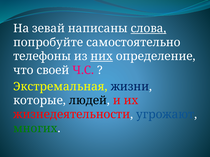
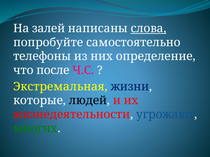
зевай: зевай -> залей
них underline: present -> none
своей: своей -> после
